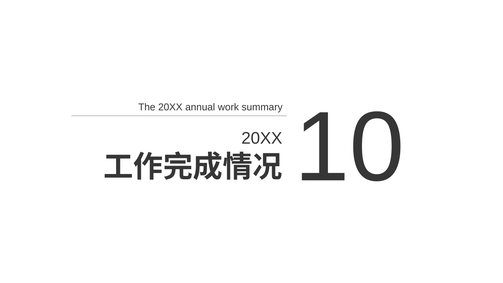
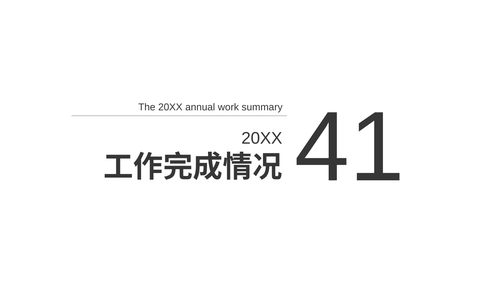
10: 10 -> 41
